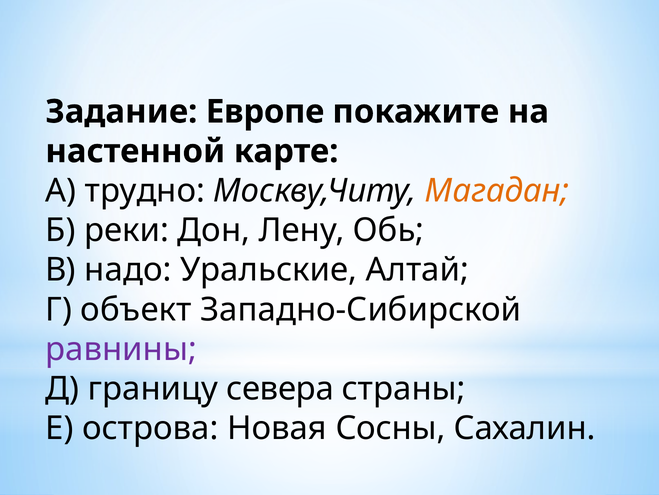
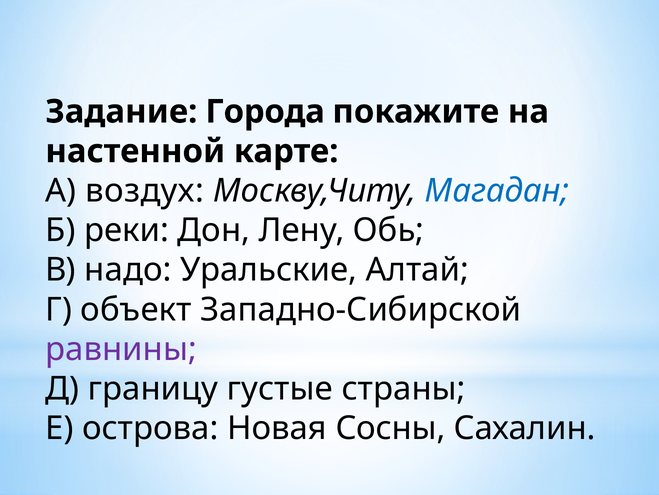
Европе: Европе -> Города
трудно: трудно -> воздух
Магадан colour: orange -> blue
севера: севера -> густые
